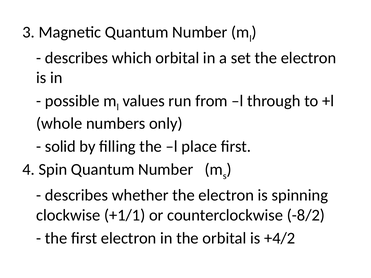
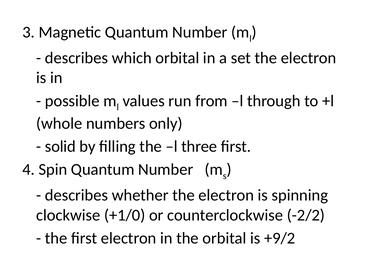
place: place -> three
+1/1: +1/1 -> +1/0
-8/2: -8/2 -> -2/2
+4/2: +4/2 -> +9/2
